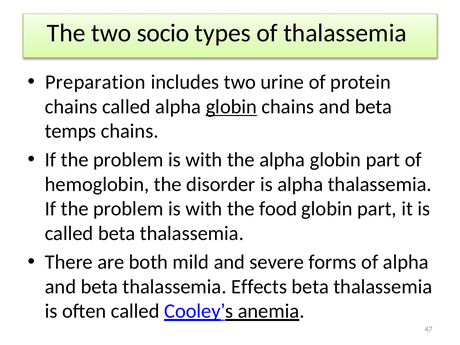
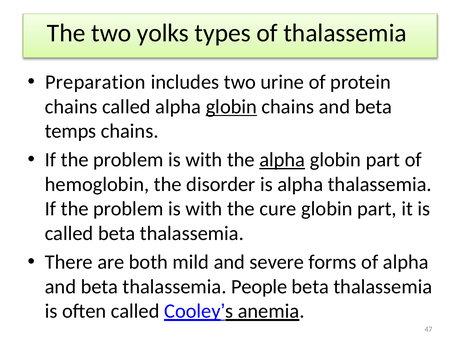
socio: socio -> yolks
alpha at (282, 160) underline: none -> present
food: food -> cure
Effects: Effects -> People
